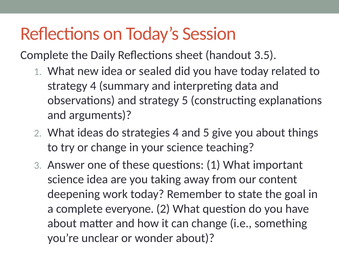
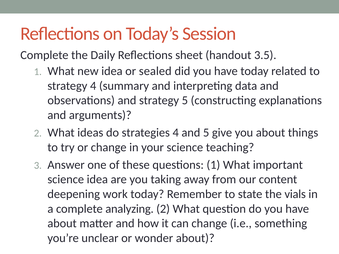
goal: goal -> vials
everyone: everyone -> analyzing
